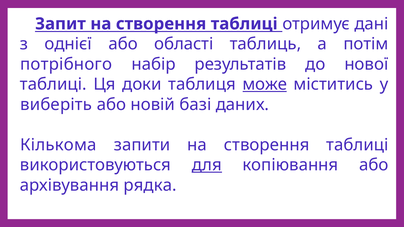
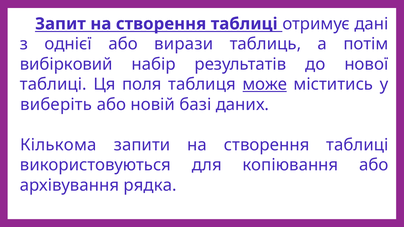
області: області -> вирази
потрібного: потрібного -> вибірковий
доки: доки -> поля
для underline: present -> none
